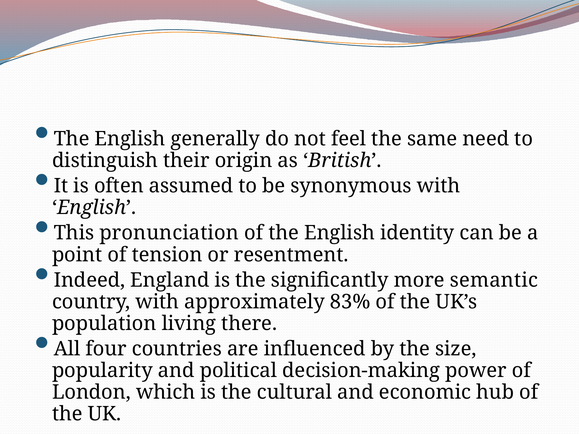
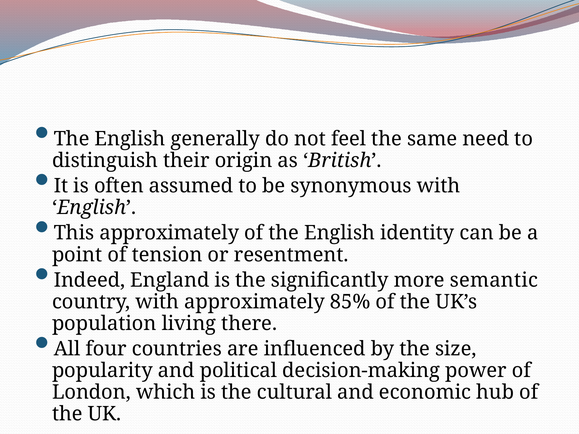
This pronunciation: pronunciation -> approximately
83%: 83% -> 85%
